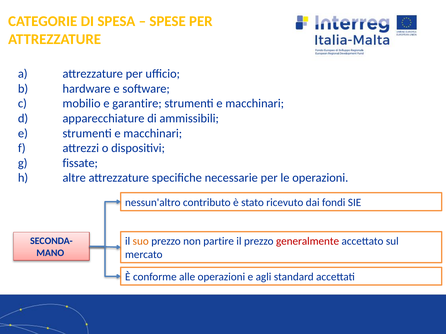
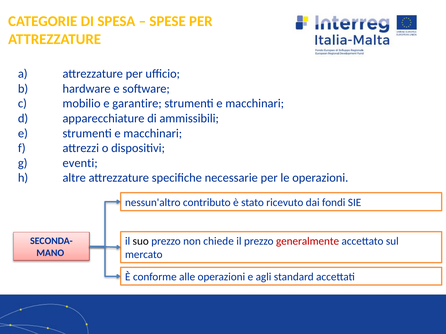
fissate: fissate -> eventi
suo colour: orange -> black
partire: partire -> chiede
